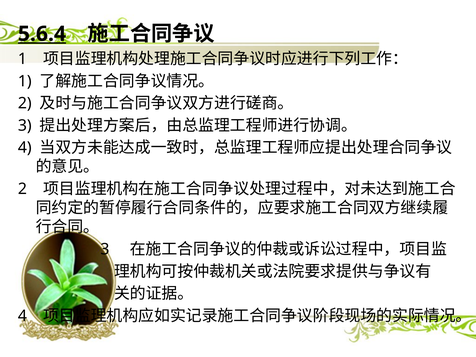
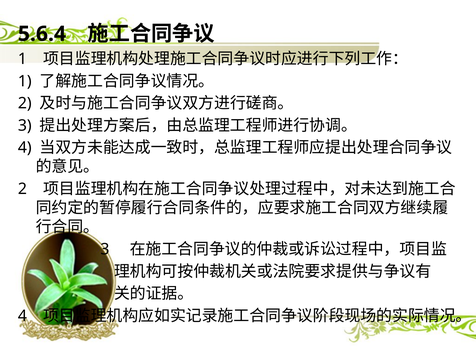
5.6.4 underline: present -> none
